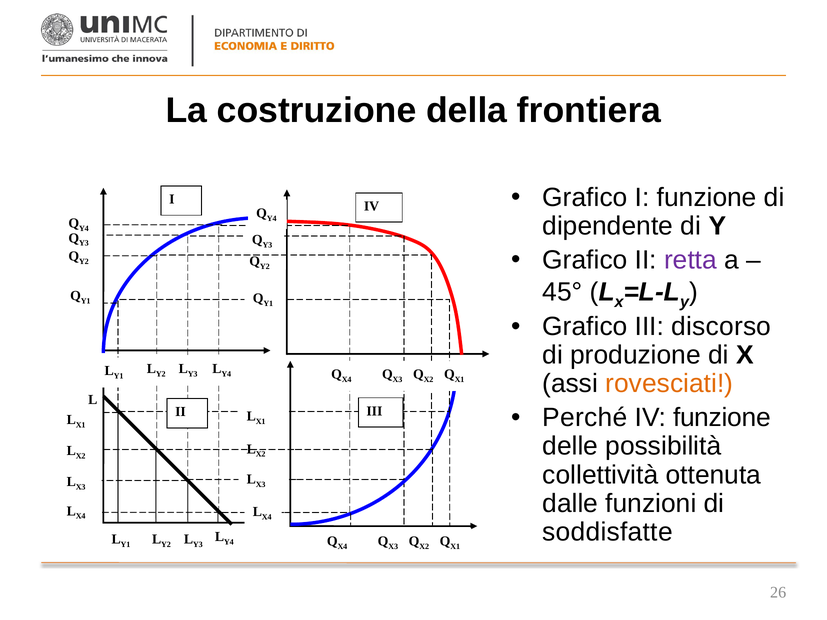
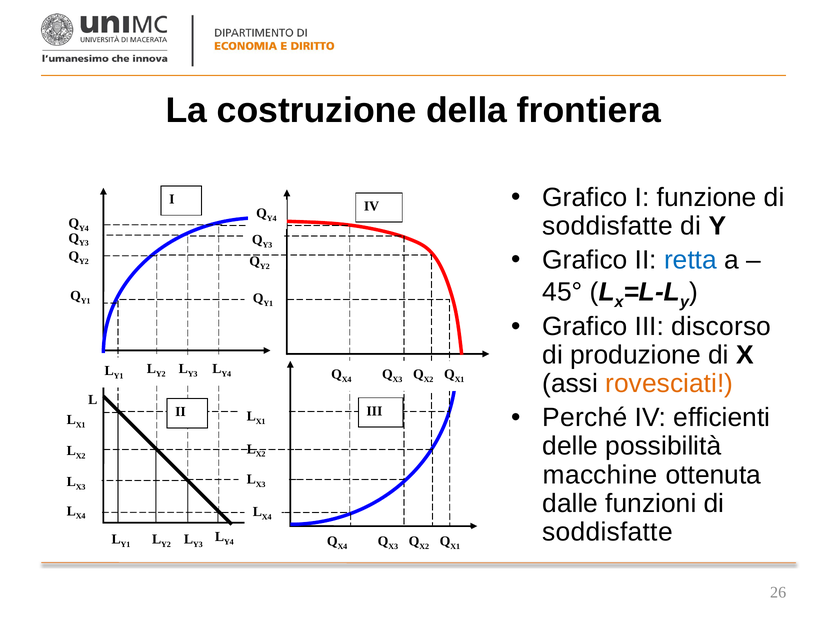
dipendente at (608, 226): dipendente -> soddisfatte
retta colour: purple -> blue
IV funzione: funzione -> efficienti
collettività: collettività -> macchine
